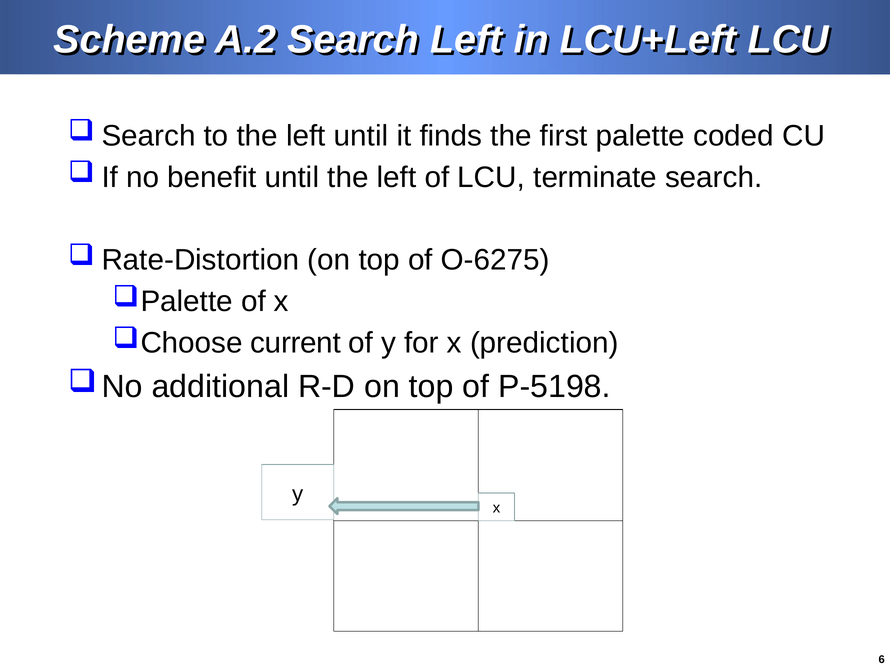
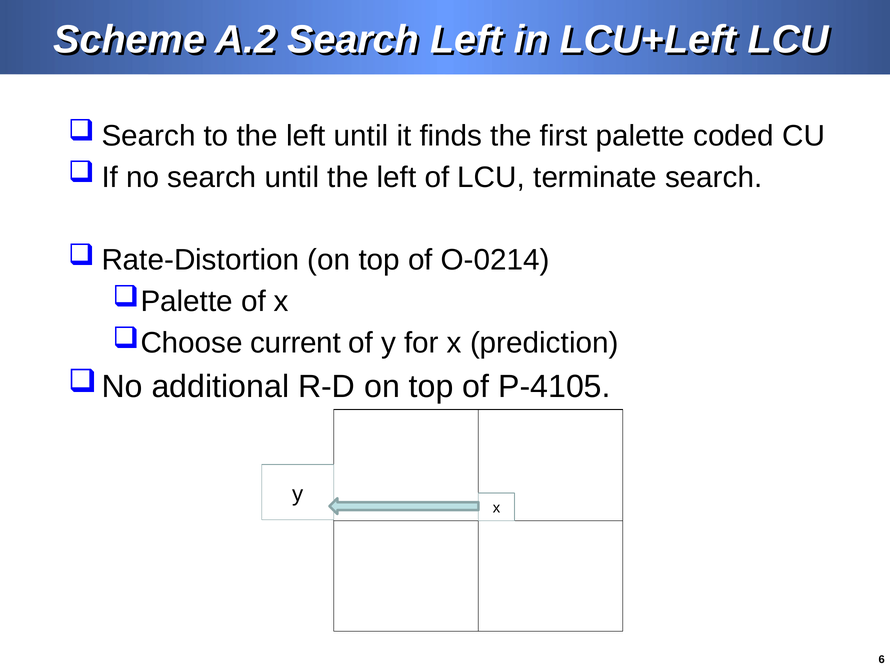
no benefit: benefit -> search
O-6275: O-6275 -> O-0214
P-5198: P-5198 -> P-4105
